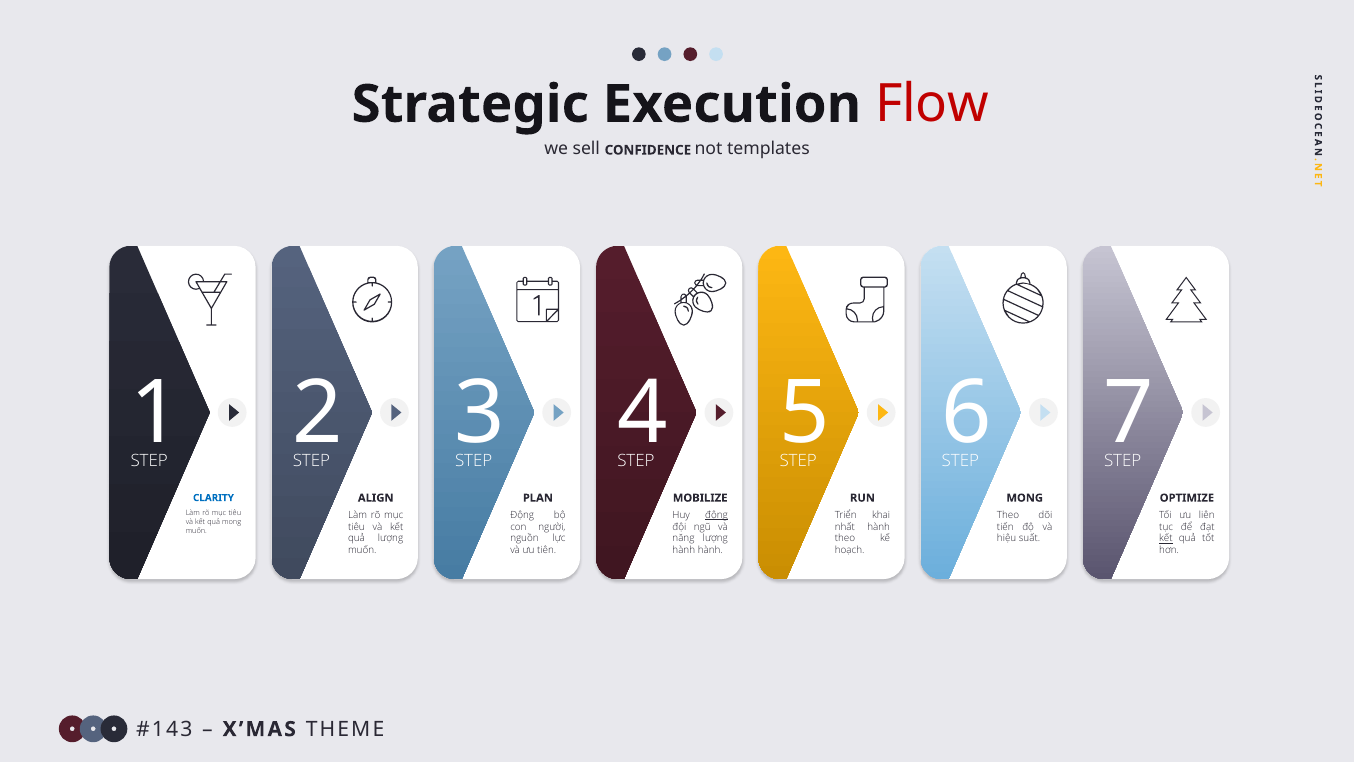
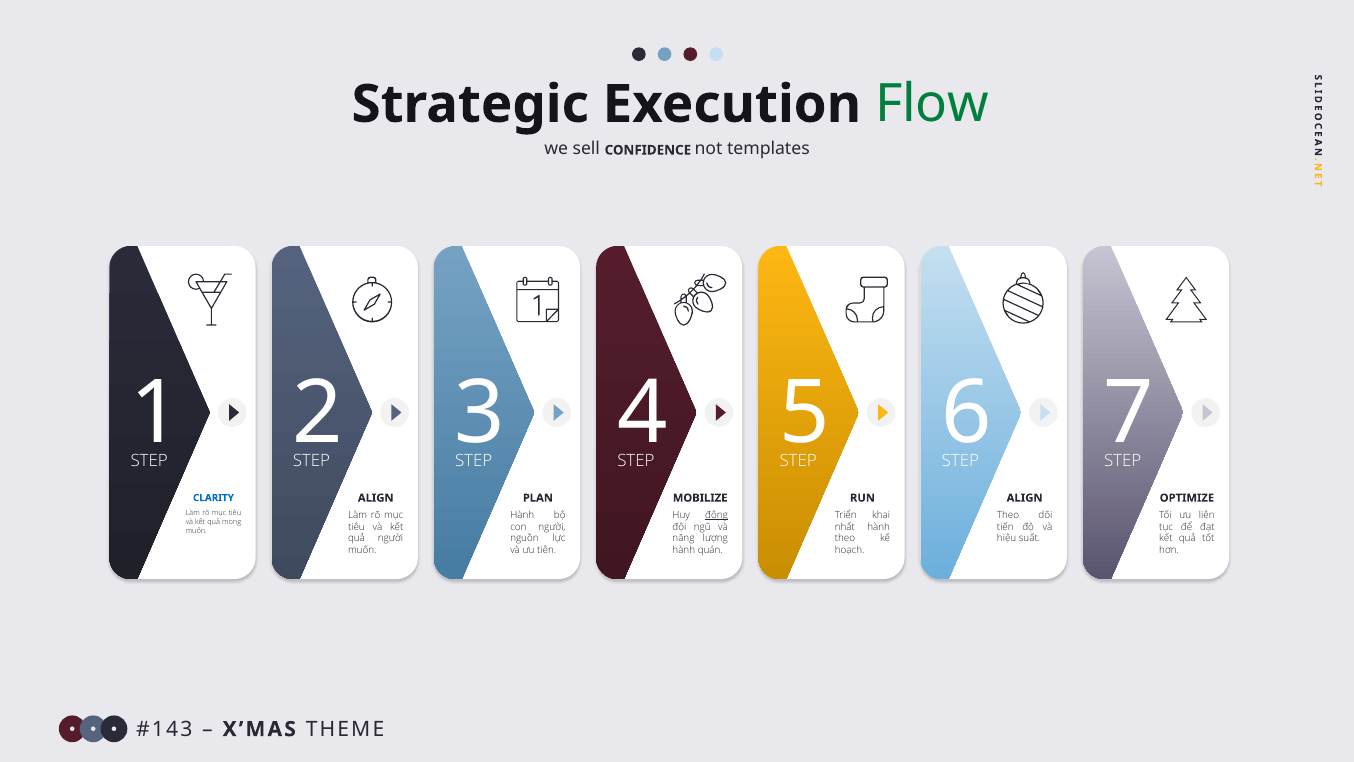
Flow colour: red -> green
MONG at (1025, 498): MONG -> ALIGN
Động at (522, 515): Động -> Hành
quả lượng: lượng -> người
kết at (1166, 538) underline: present -> none
hành hành: hành -> quán
